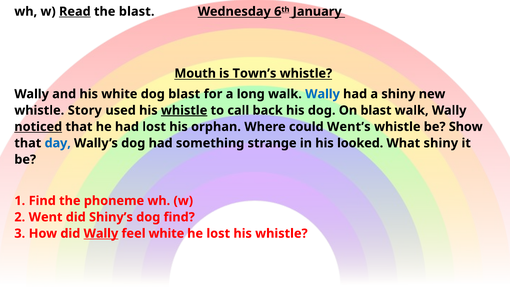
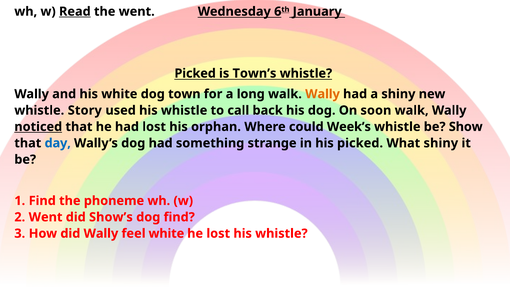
the blast: blast -> went
Mouth at (195, 73): Mouth -> Picked
dog blast: blast -> town
Wally at (323, 94) colour: blue -> orange
whistle at (184, 110) underline: present -> none
On blast: blast -> soon
Went’s: Went’s -> Week’s
his looked: looked -> picked
Shiny’s: Shiny’s -> Show’s
Wally at (101, 233) underline: present -> none
